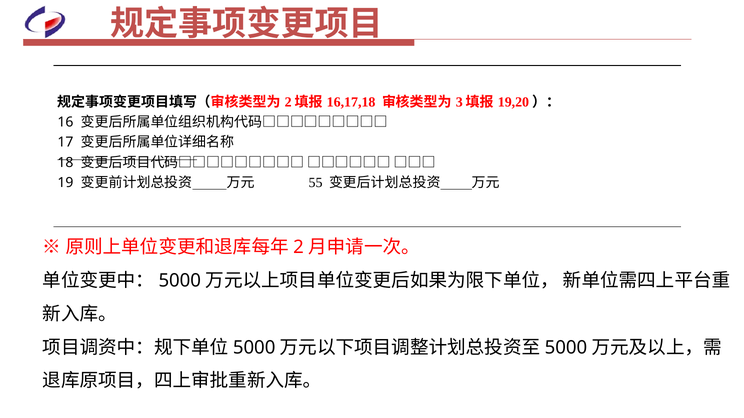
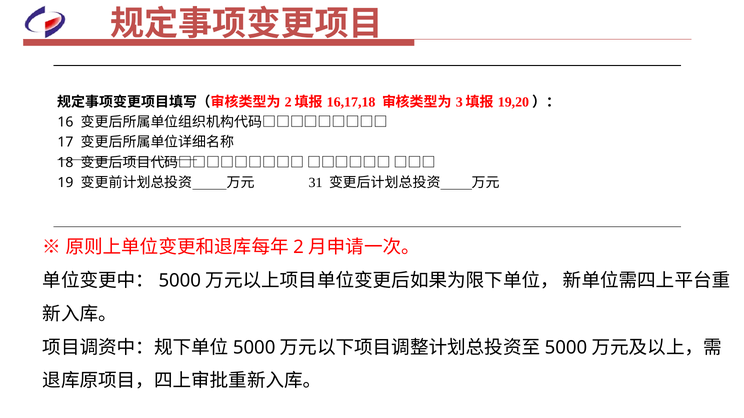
55: 55 -> 31
